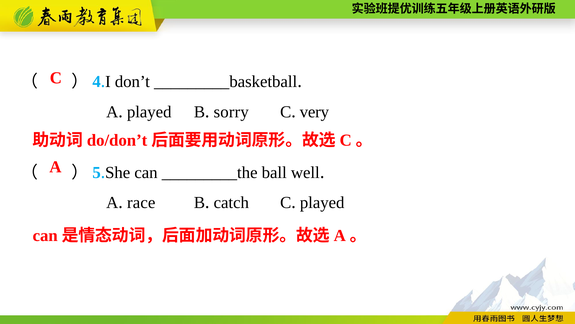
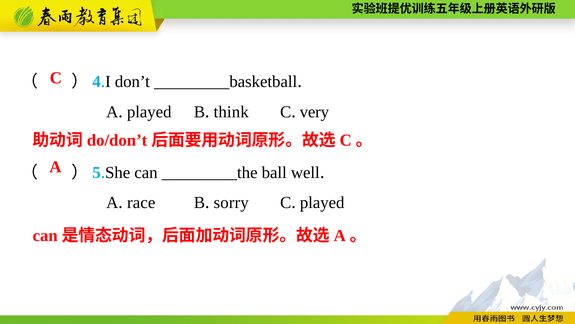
sorry: sorry -> think
catch: catch -> sorry
